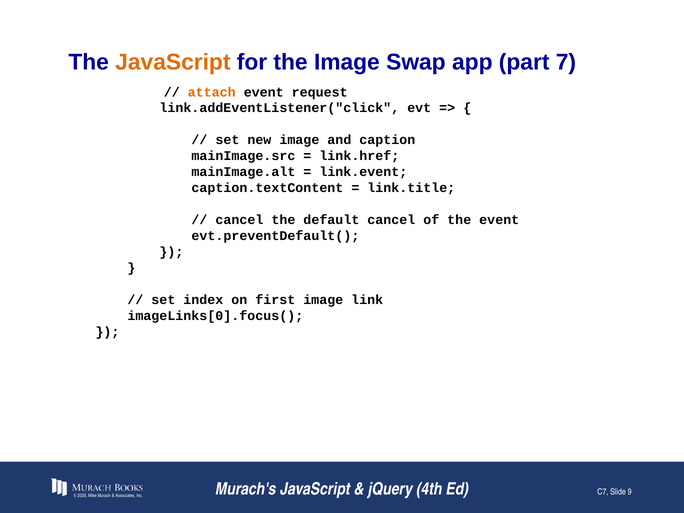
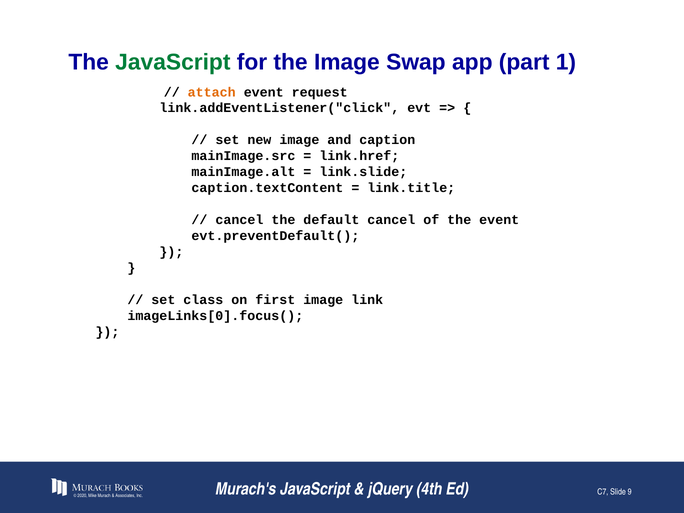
JavaScript at (173, 62) colour: orange -> green
7: 7 -> 1
link.event: link.event -> link.slide
index: index -> class
